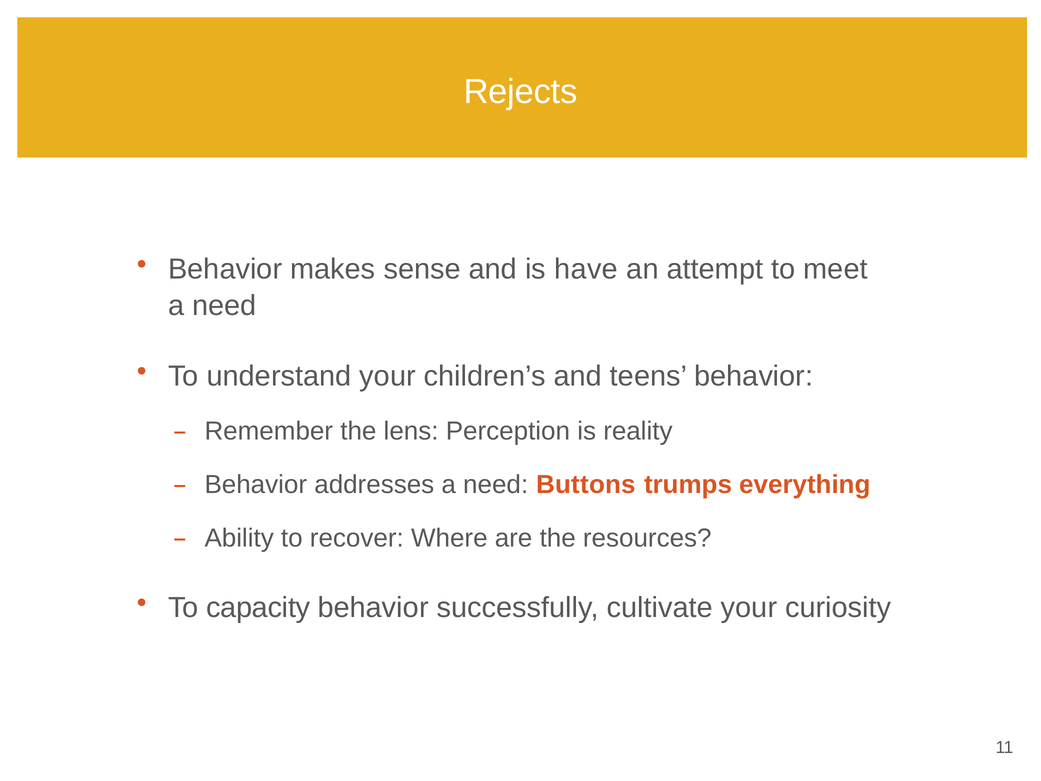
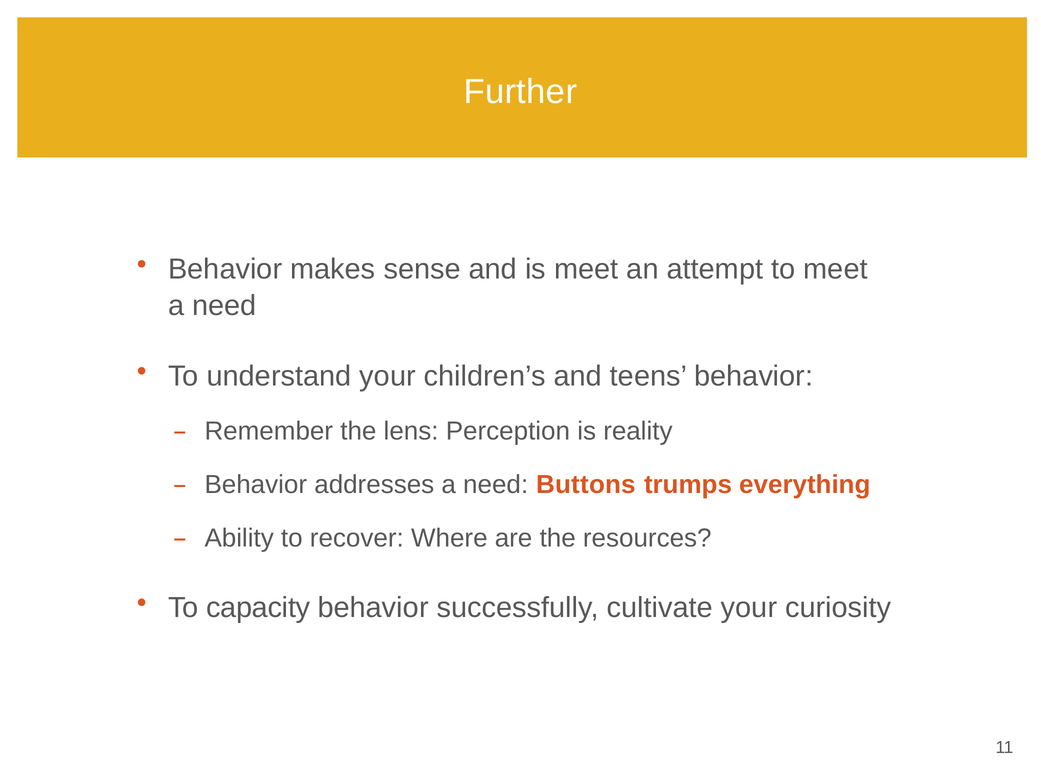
Rejects: Rejects -> Further
is have: have -> meet
